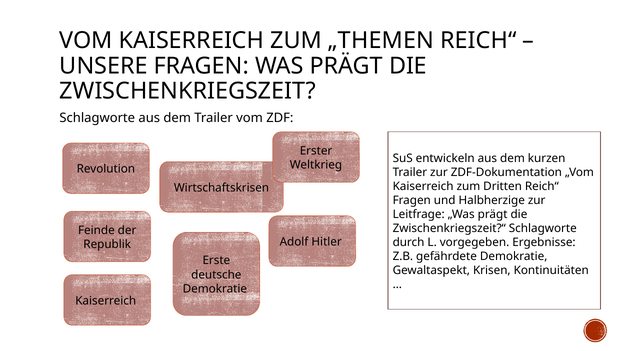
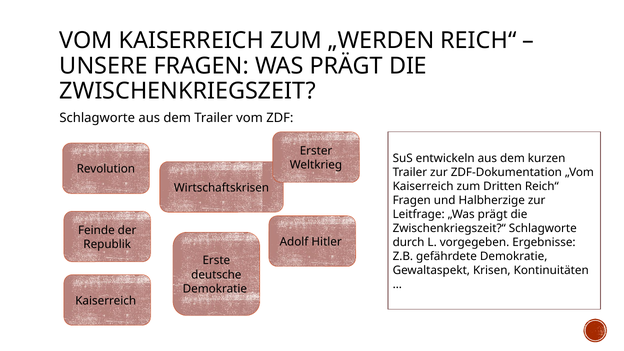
„THEMEN: „THEMEN -> „WERDEN
